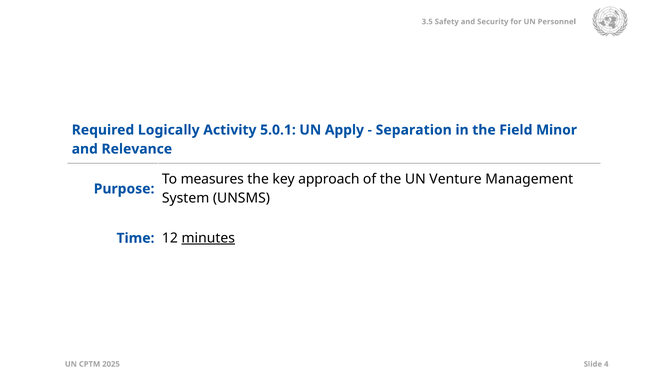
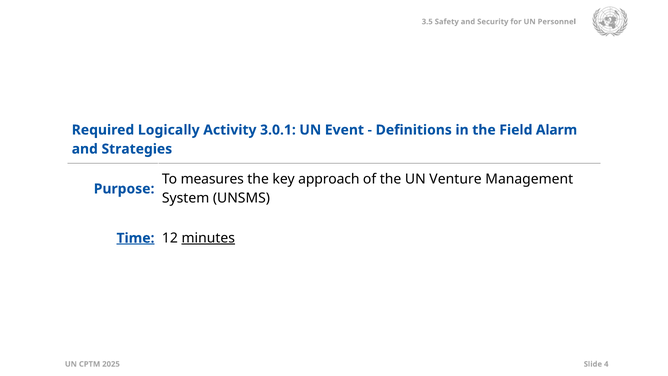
5.0.1: 5.0.1 -> 3.0.1
Apply: Apply -> Event
Separation: Separation -> Definitions
Minor: Minor -> Alarm
Relevance: Relevance -> Strategies
Time underline: none -> present
